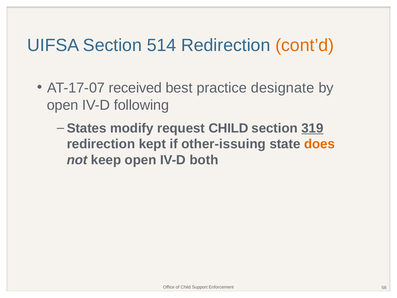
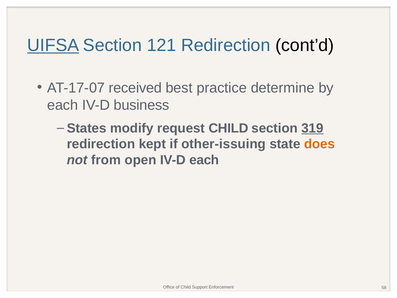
UIFSA underline: none -> present
514: 514 -> 121
cont’d colour: orange -> black
designate: designate -> determine
open at (63, 105): open -> each
following: following -> business
keep: keep -> from
IV-D both: both -> each
